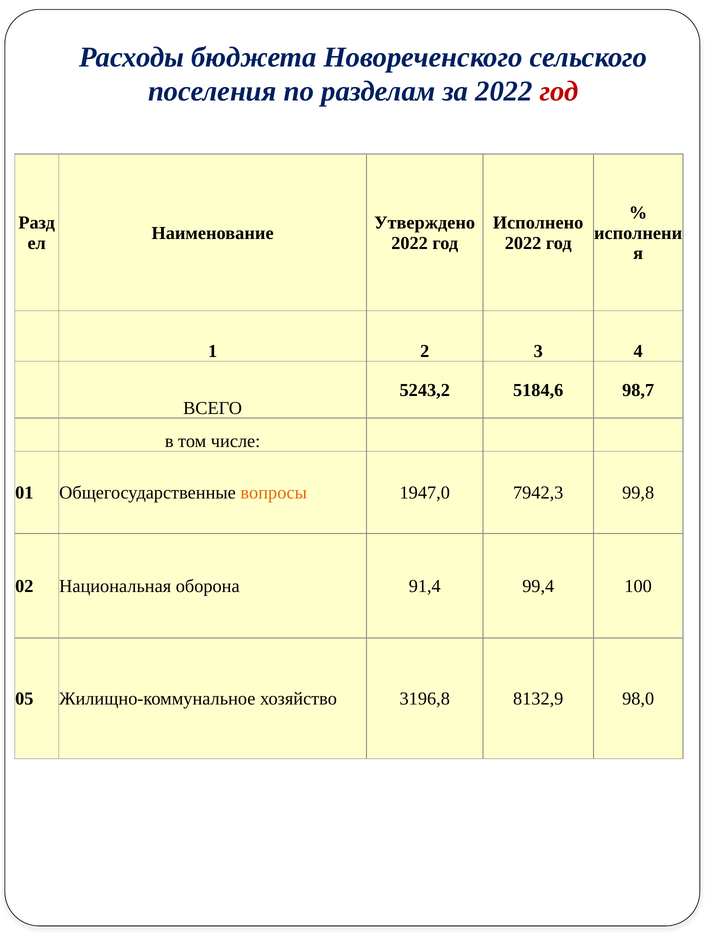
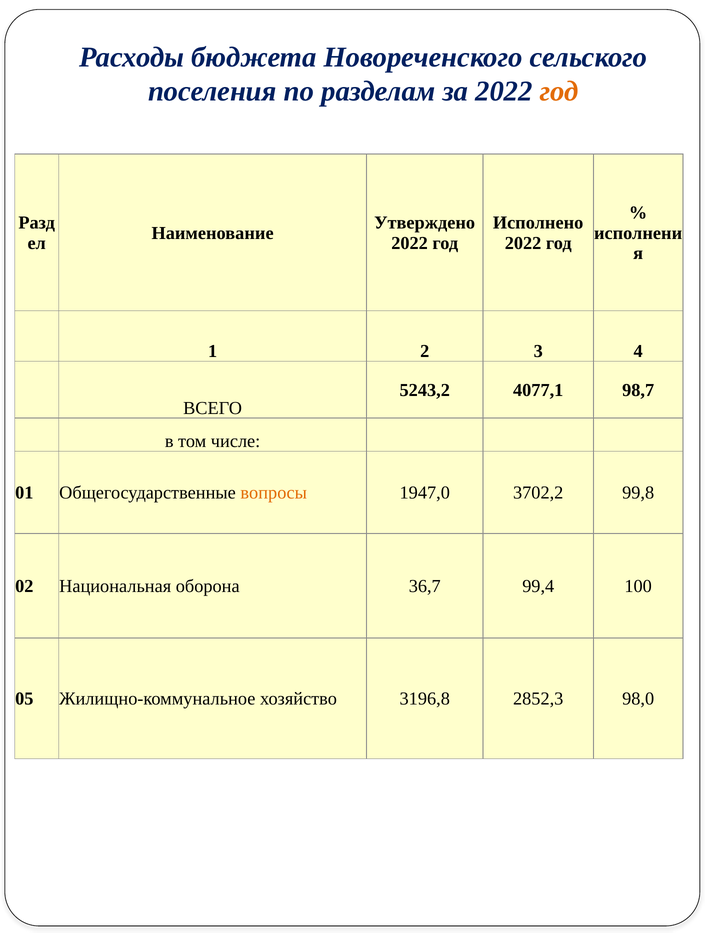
год at (559, 92) colour: red -> orange
5184,6: 5184,6 -> 4077,1
7942,3: 7942,3 -> 3702,2
91,4: 91,4 -> 36,7
8132,9: 8132,9 -> 2852,3
